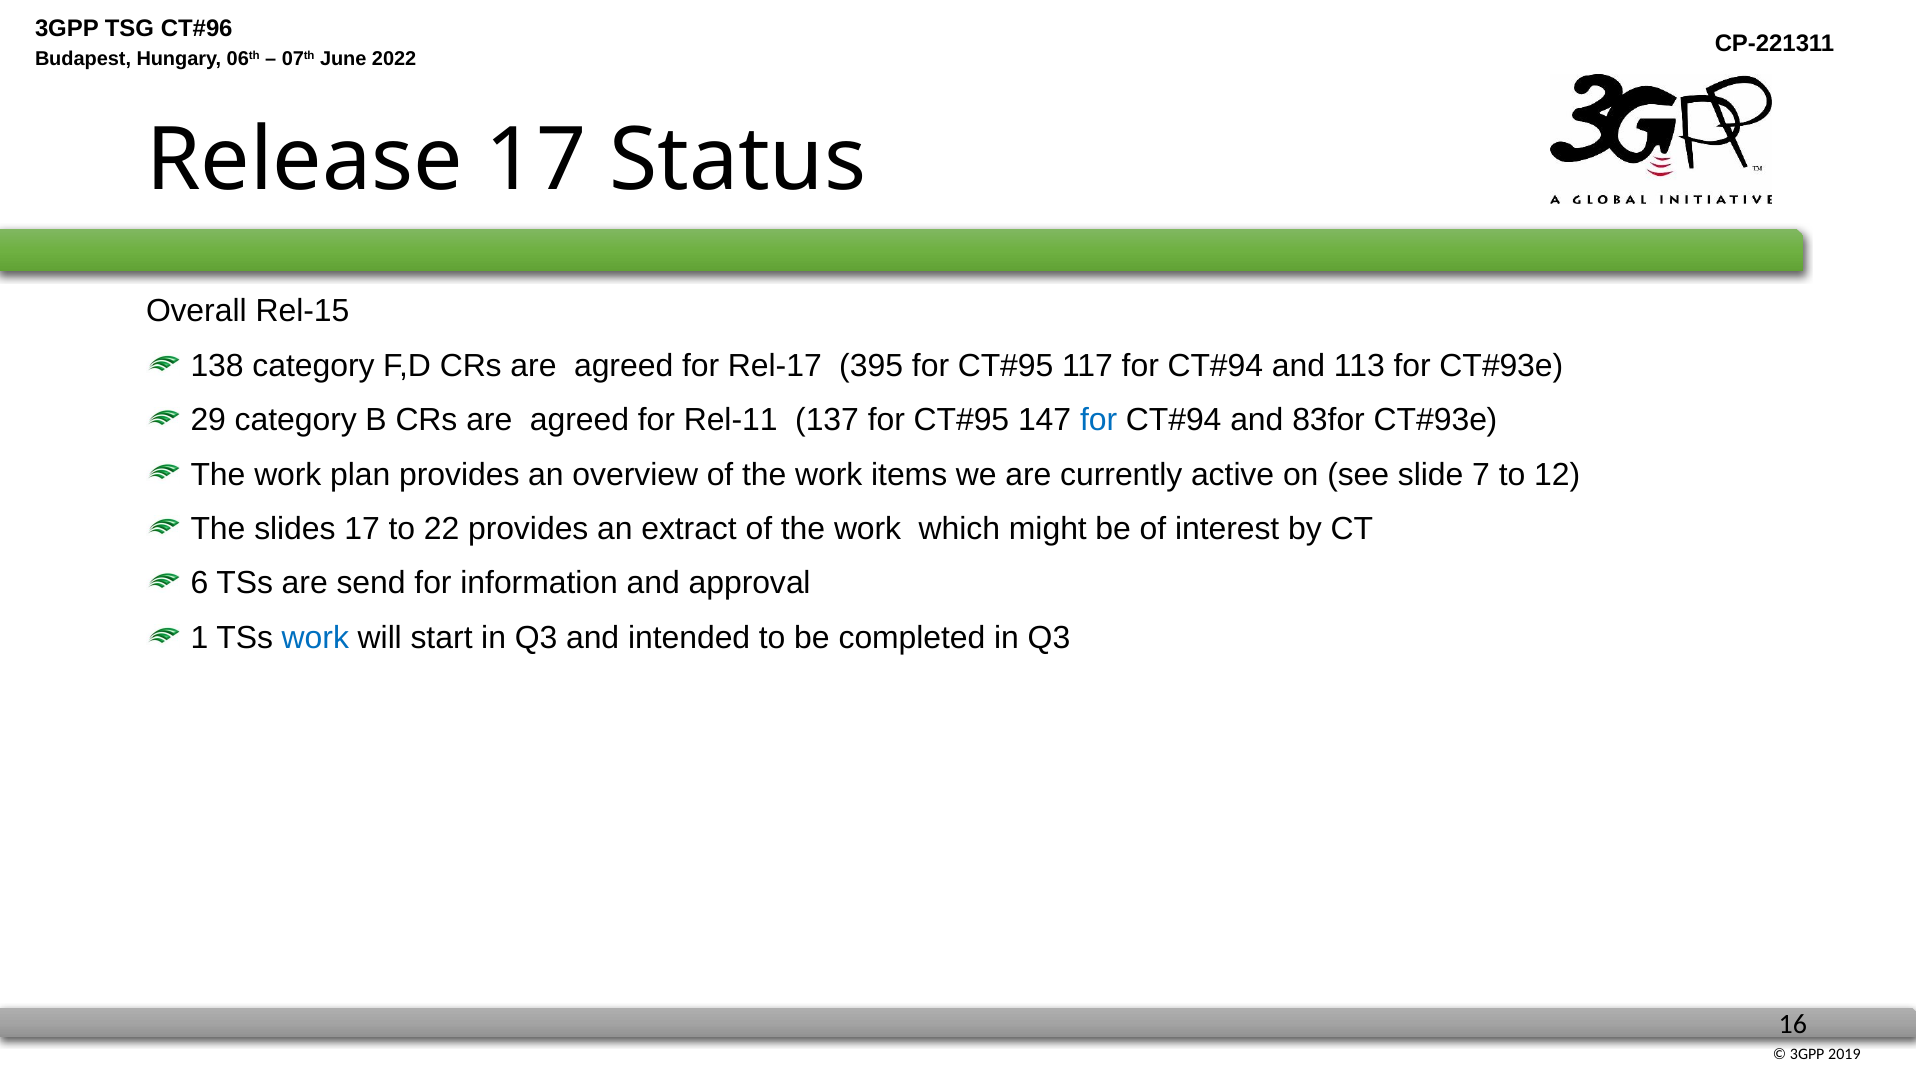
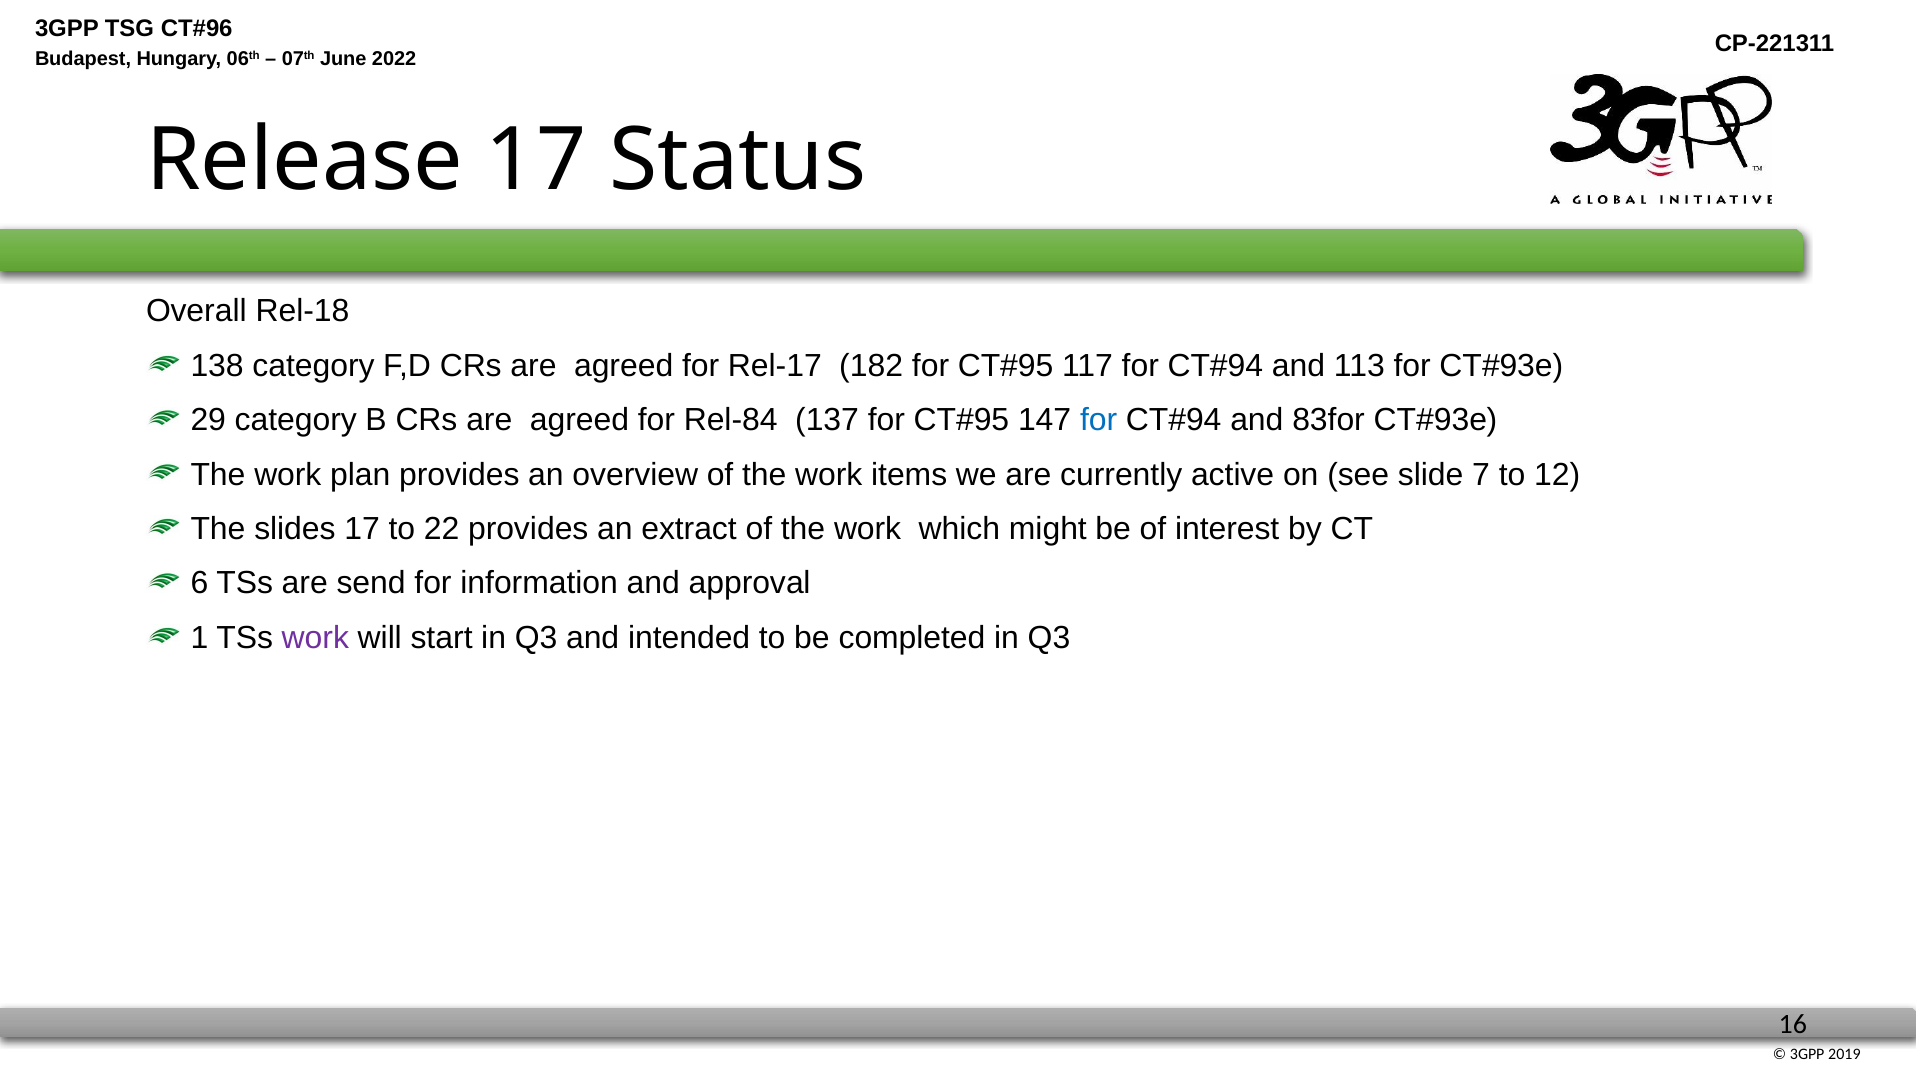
Rel-15: Rel-15 -> Rel-18
395: 395 -> 182
Rel-11: Rel-11 -> Rel-84
work at (315, 638) colour: blue -> purple
